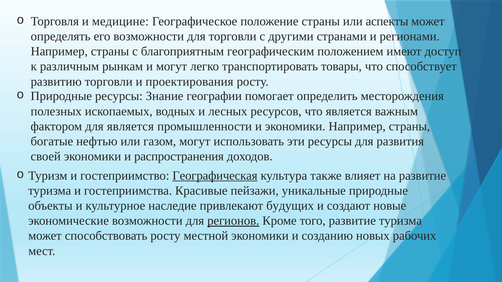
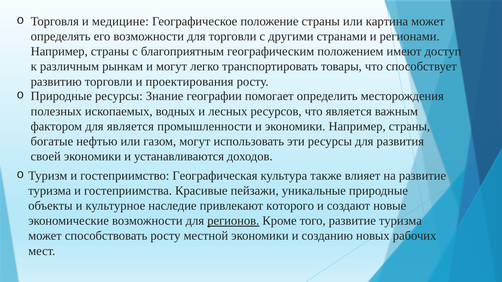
аспекты: аспекты -> картина
распространения: распространения -> устанавливаются
Географическая underline: present -> none
будущих: будущих -> которого
